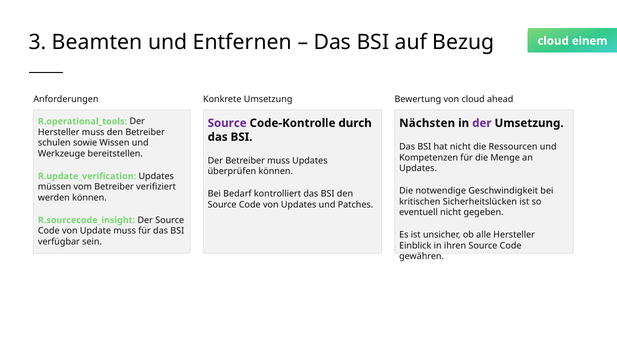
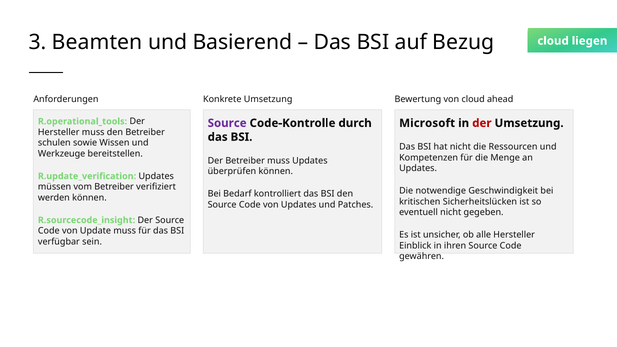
Entfernen: Entfernen -> Basierend
einem: einem -> liegen
Nächsten: Nächsten -> Microsoft
der at (482, 123) colour: purple -> red
